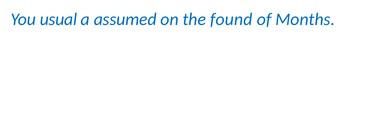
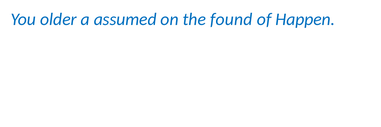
usual: usual -> older
Months: Months -> Happen
